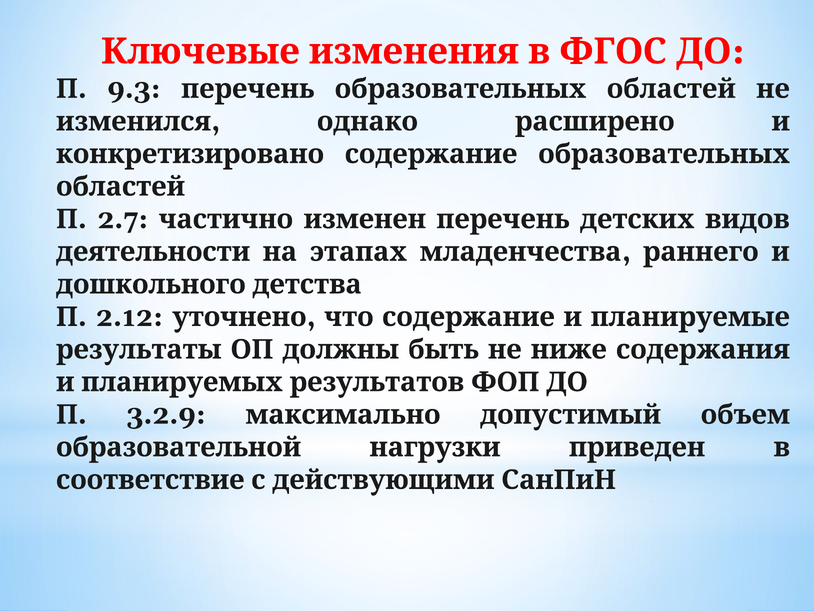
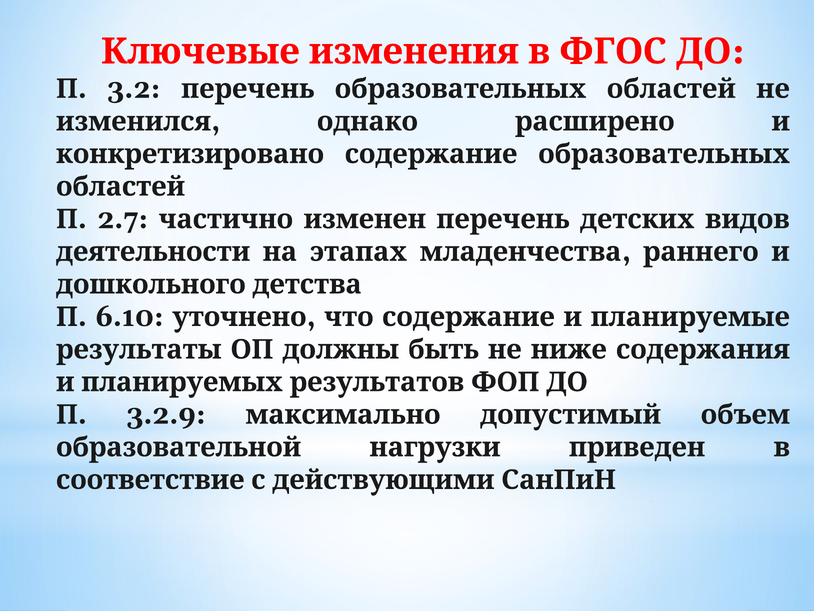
9.3: 9.3 -> 3.2
2.12: 2.12 -> 6.10
